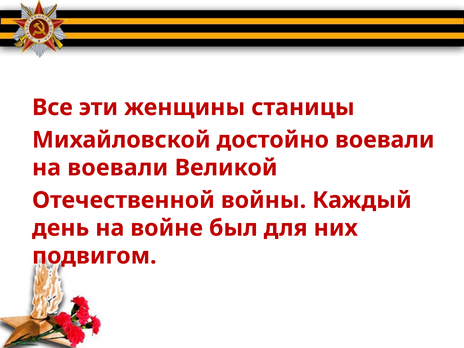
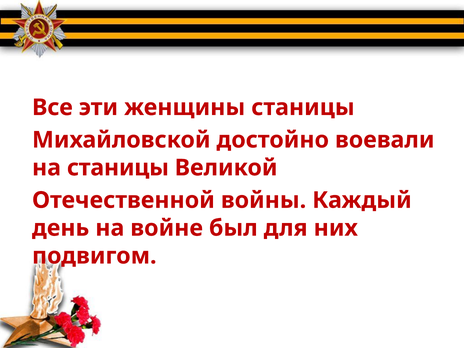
на воевали: воевали -> станицы
